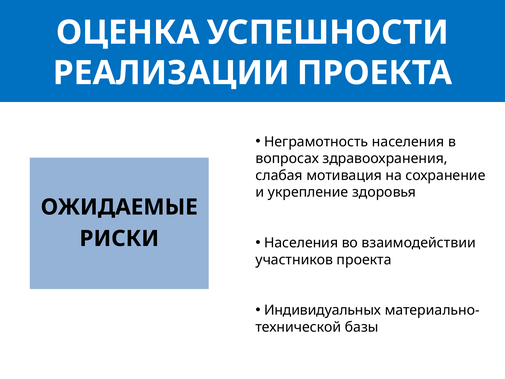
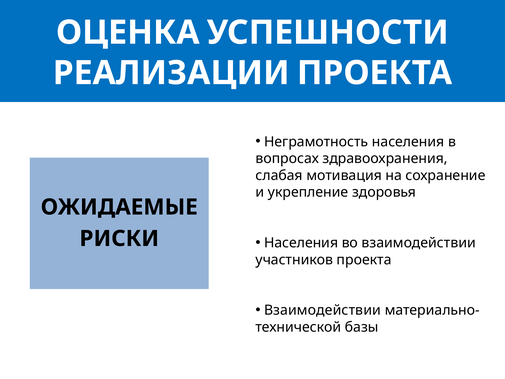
Индивидуальных at (323, 310): Индивидуальных -> Взаимодействии
